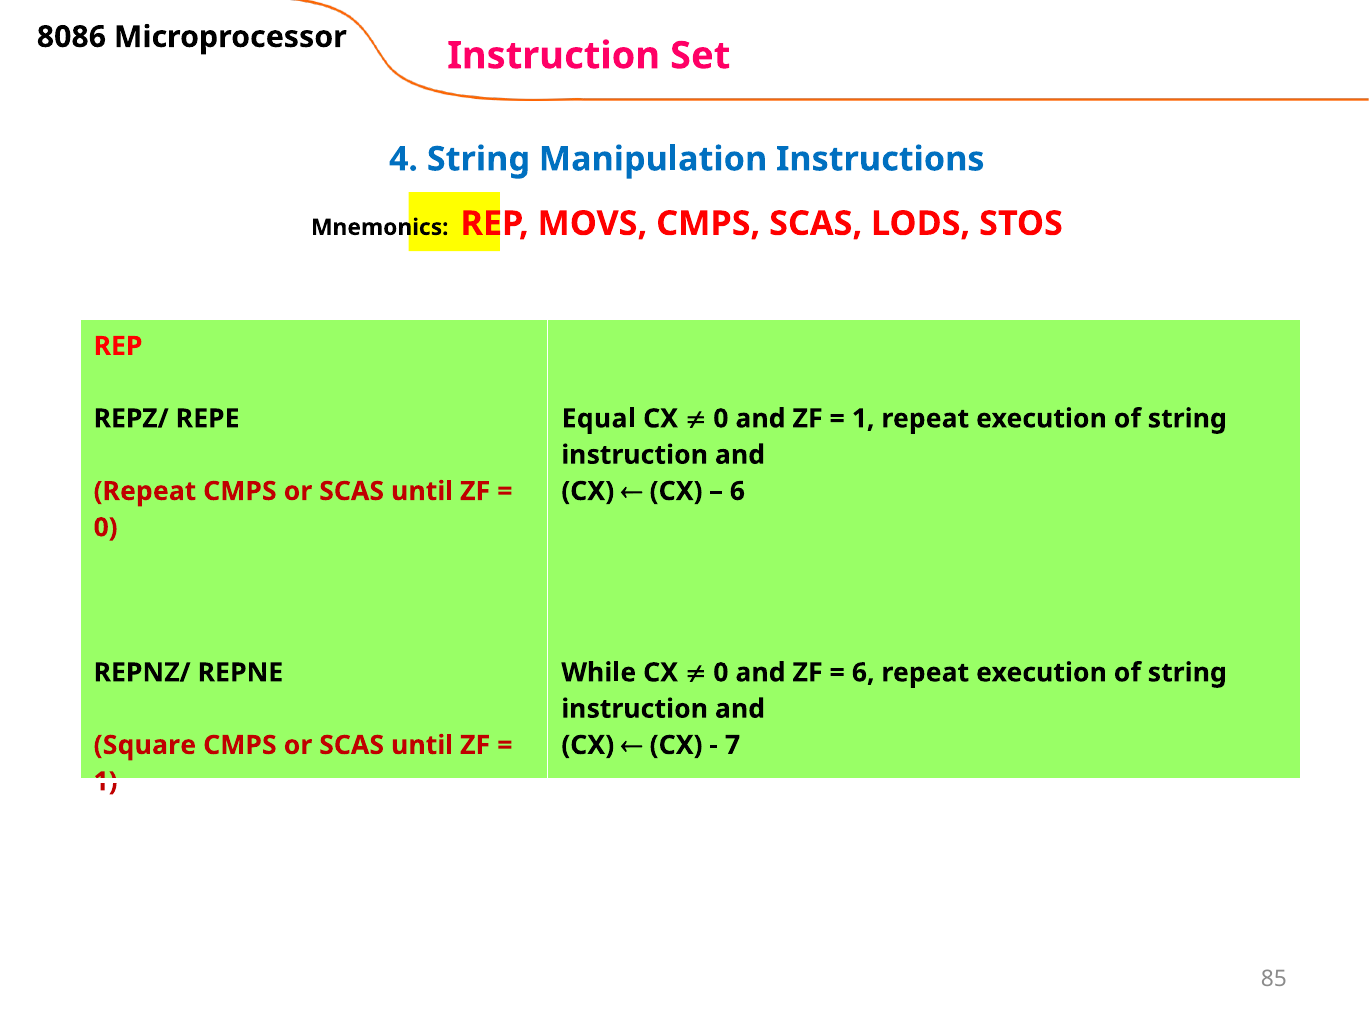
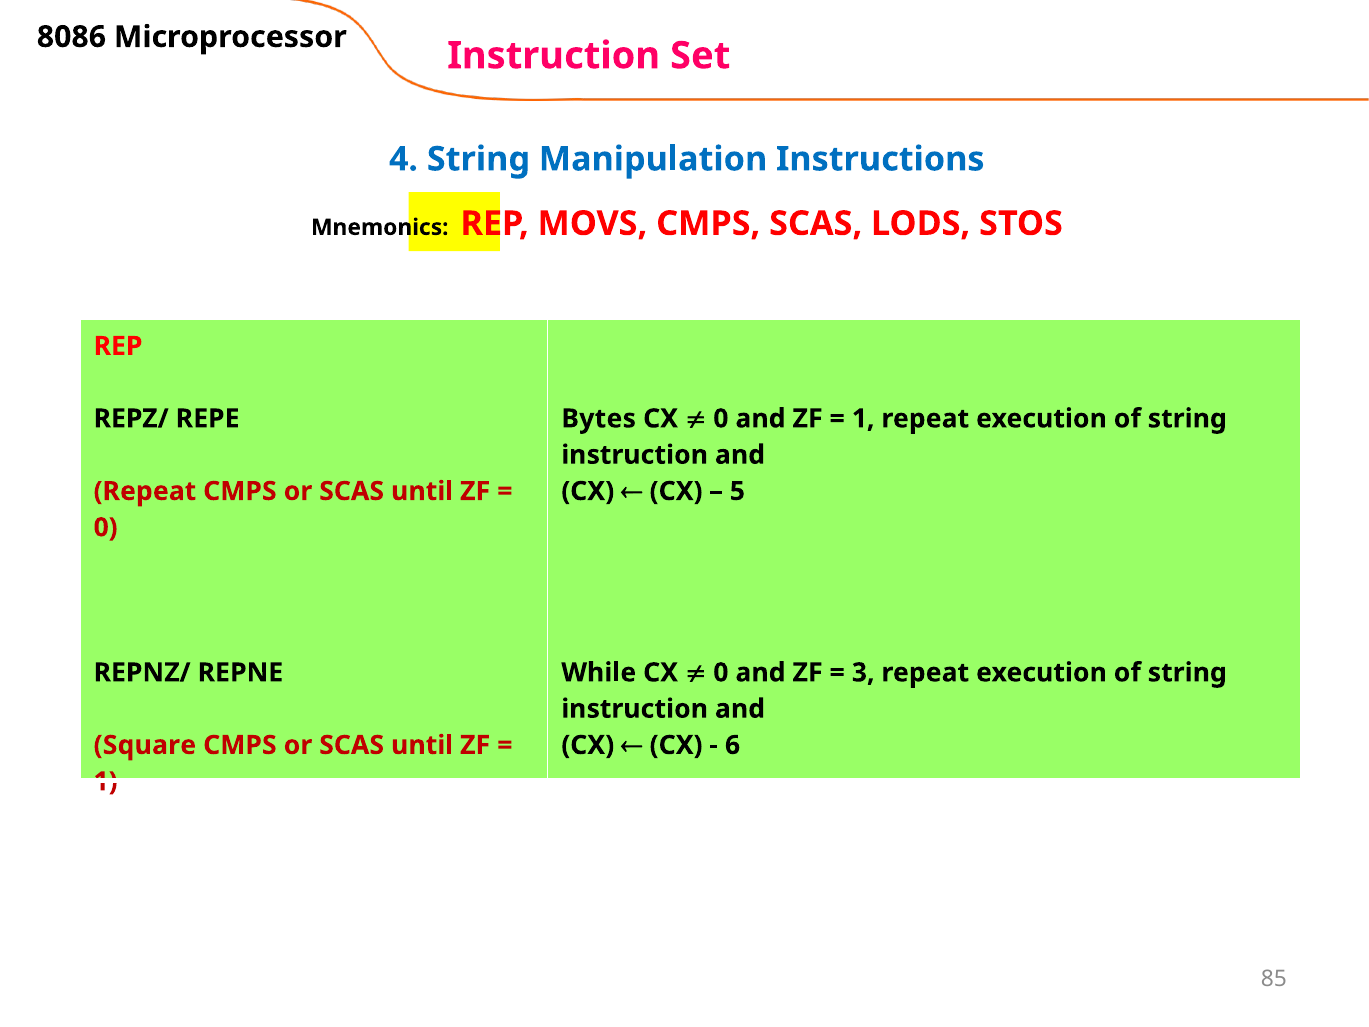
Equal: Equal -> Bytes
6 at (737, 491): 6 -> 5
6 at (863, 672): 6 -> 3
7: 7 -> 6
